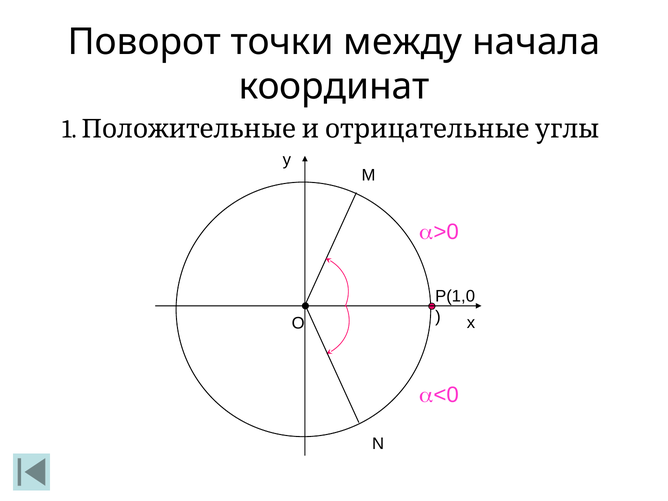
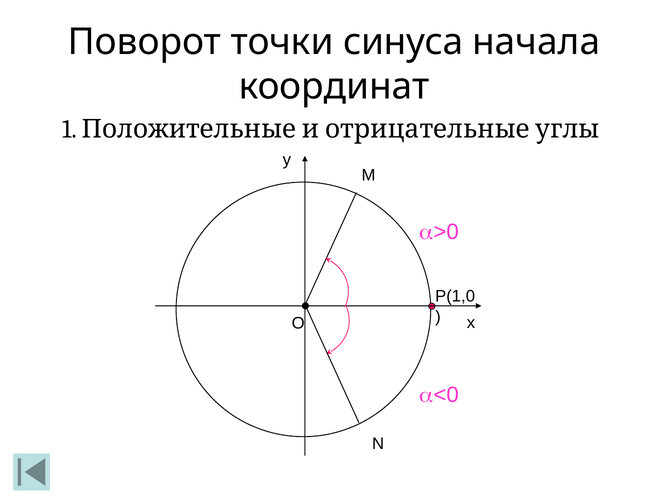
между: между -> синуса
